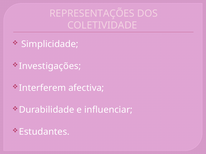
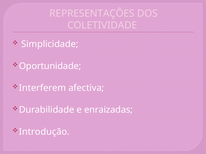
Investigações: Investigações -> Oportunidade
influenciar: influenciar -> enraizadas
Estudantes: Estudantes -> Introdução
